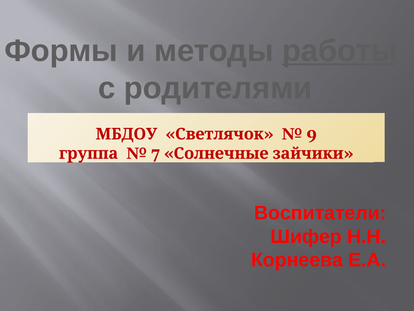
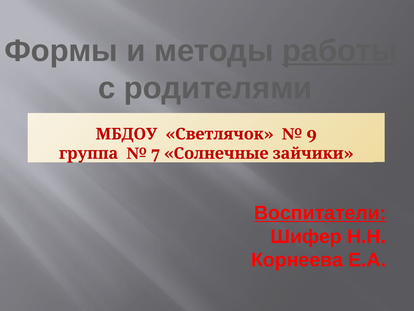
Воспитатели underline: none -> present
